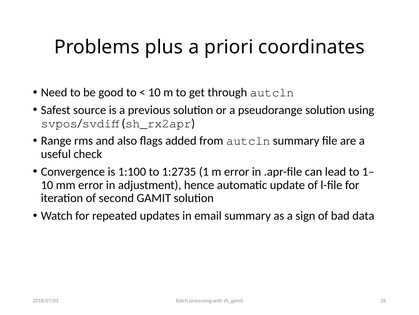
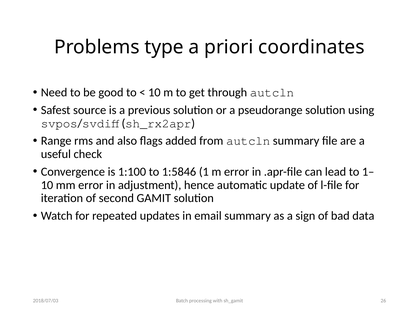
plus: plus -> type
1:2735: 1:2735 -> 1:5846
